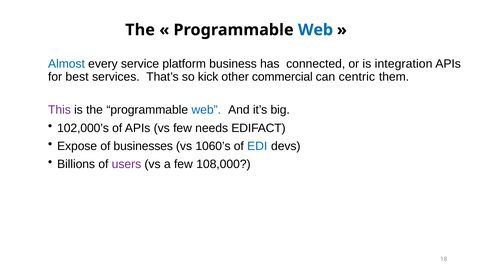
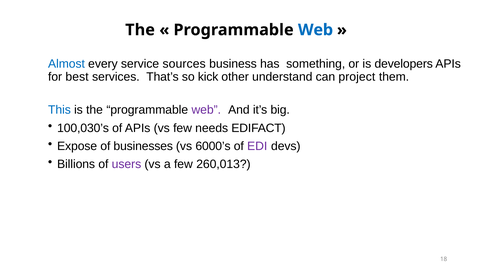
platform: platform -> sources
connected: connected -> something
integration: integration -> developers
commercial: commercial -> understand
centric: centric -> project
This colour: purple -> blue
web at (206, 110) colour: blue -> purple
102,000’s: 102,000’s -> 100,030’s
1060’s: 1060’s -> 6000’s
EDI colour: blue -> purple
108,000: 108,000 -> 260,013
